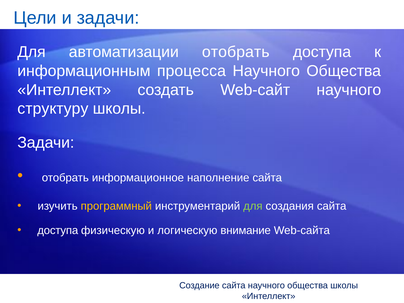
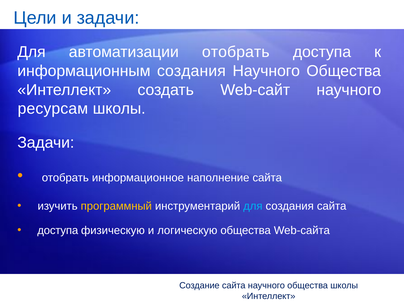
информационным процесса: процесса -> создания
структуру: структуру -> ресурсам
для at (253, 206) colour: light green -> light blue
логическую внимание: внимание -> общества
